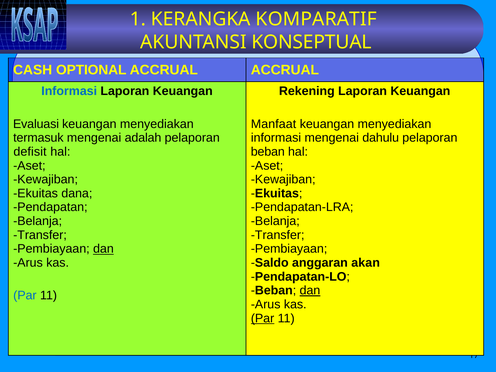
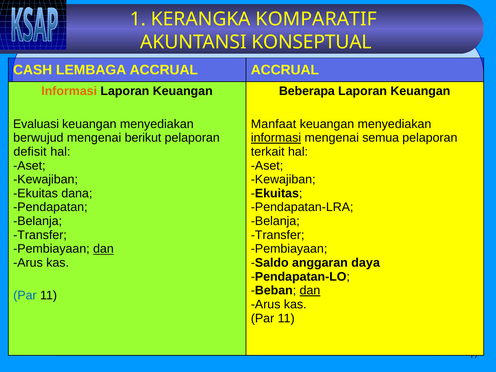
OPTIONAL: OPTIONAL -> LEMBAGA
Informasi at (69, 91) colour: blue -> orange
Rekening: Rekening -> Beberapa
termasuk: termasuk -> berwujud
adalah: adalah -> berikut
informasi at (276, 138) underline: none -> present
dahulu: dahulu -> semua
beban at (268, 152): beban -> terkait
akan: akan -> daya
Par at (263, 318) underline: present -> none
